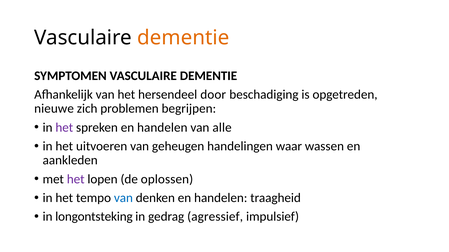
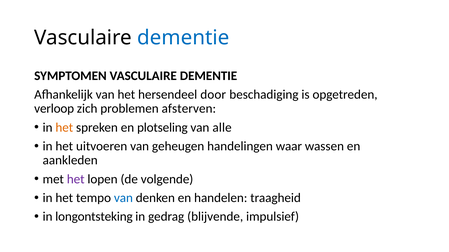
dementie at (183, 38) colour: orange -> blue
nieuwe: nieuwe -> verloop
begrijpen: begrijpen -> afsterven
het at (64, 128) colour: purple -> orange
spreken en handelen: handelen -> plotseling
oplossen: oplossen -> volgende
agressief: agressief -> blijvende
